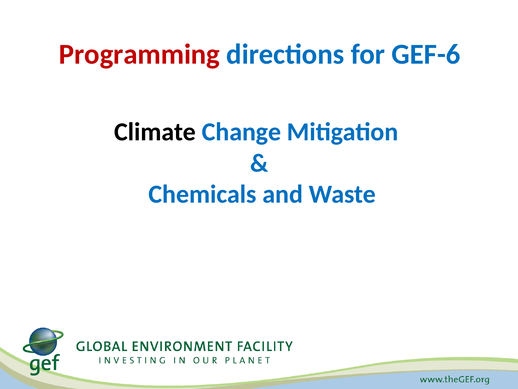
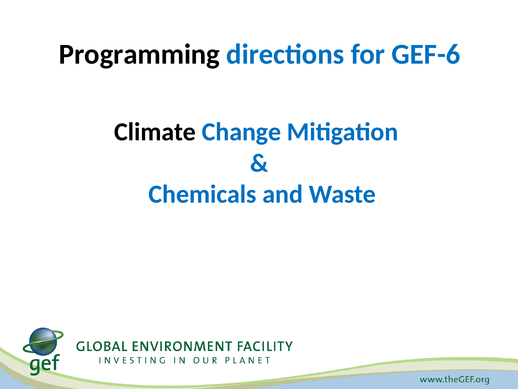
Programming colour: red -> black
